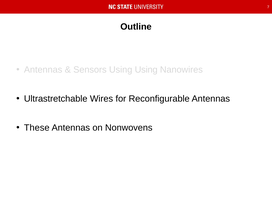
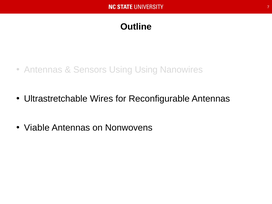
These: These -> Viable
